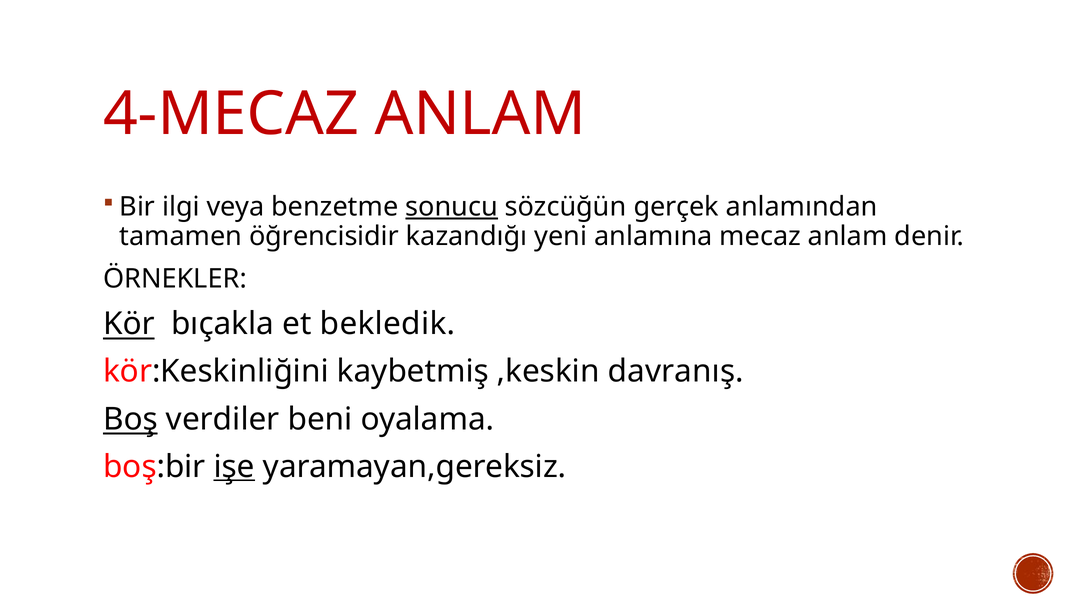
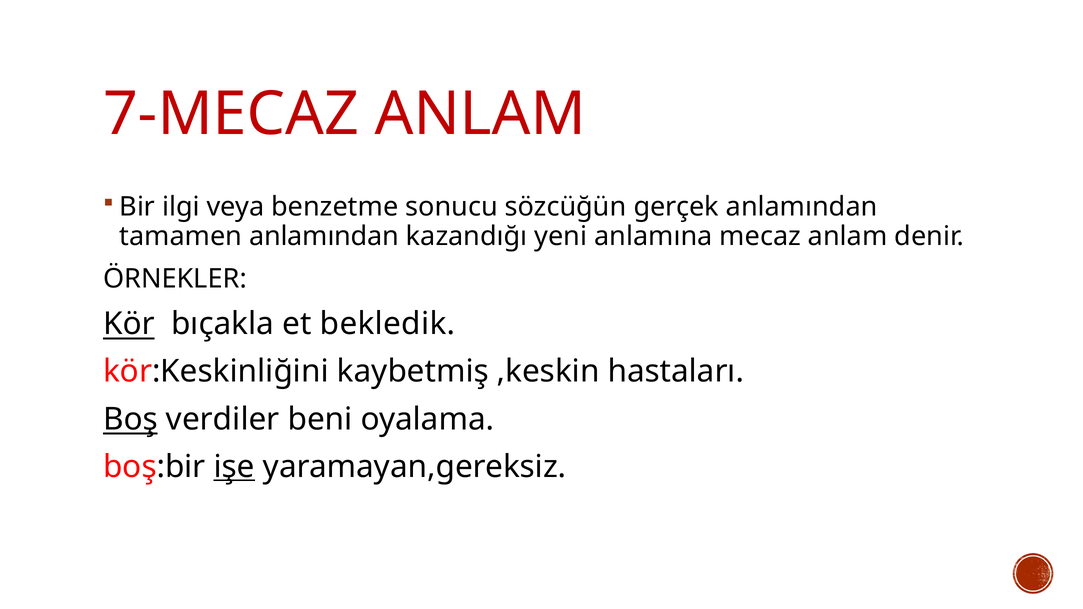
4-MECAZ: 4-MECAZ -> 7-MECAZ
sonucu underline: present -> none
tamamen öğrencisidir: öğrencisidir -> anlamından
davranış: davranış -> hastaları
